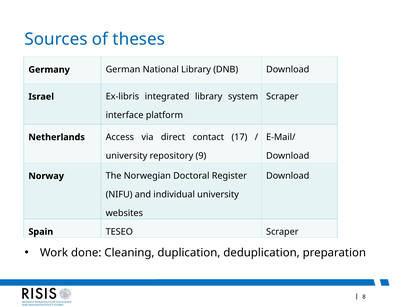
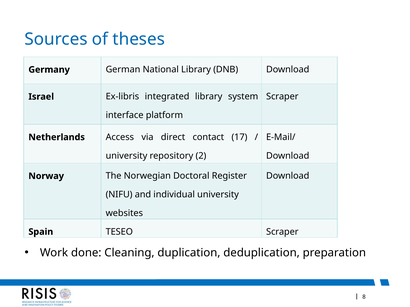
9: 9 -> 2
